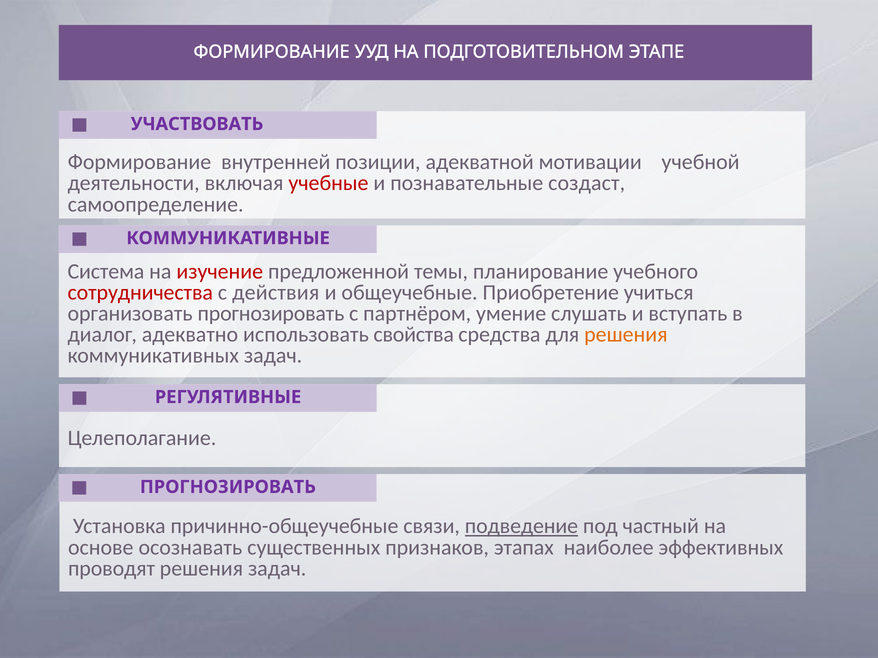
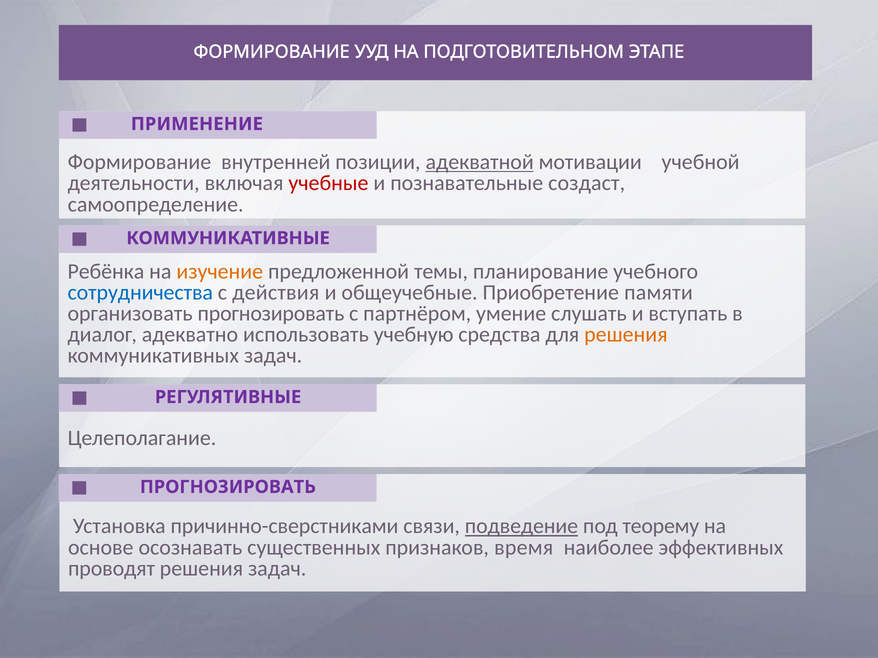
УЧАСТВОВАТЬ: УЧАСТВОВАТЬ -> ПРИМЕНЕНИЕ
адекватной underline: none -> present
Система: Система -> Ребёнка
изучение colour: red -> orange
сотрудничества colour: red -> blue
учиться: учиться -> памяти
свойства: свойства -> учебную
причинно-общеучебные: причинно-общеучебные -> причинно-сверстниками
частный: частный -> теорему
этапах: этапах -> время
